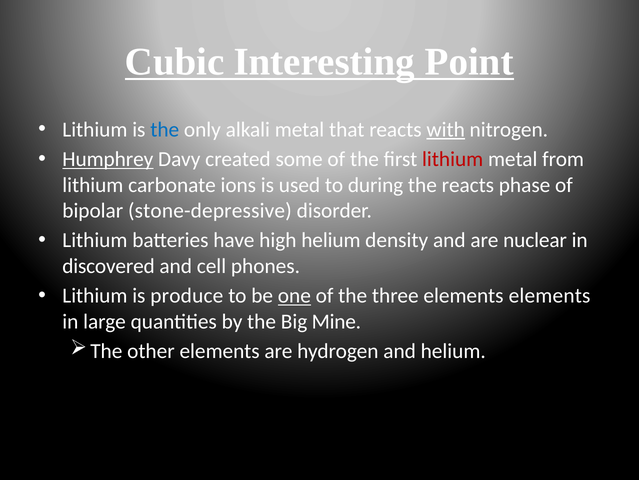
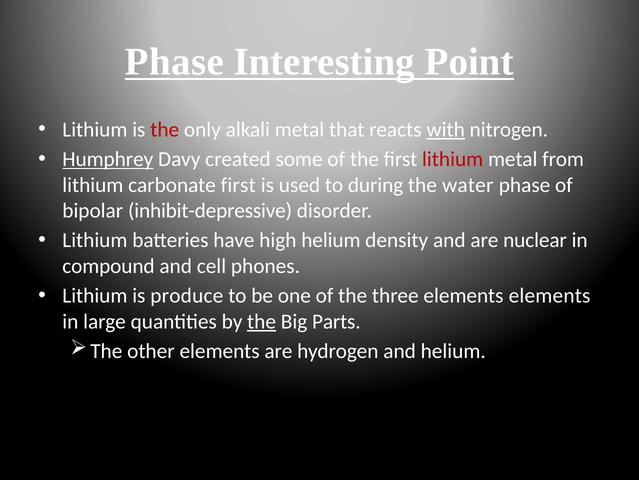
Cubic at (175, 62): Cubic -> Phase
the at (165, 129) colour: blue -> red
carbonate ions: ions -> first
the reacts: reacts -> water
stone-depressive: stone-depressive -> inhibit-depressive
discovered: discovered -> compound
one underline: present -> none
the at (262, 321) underline: none -> present
Mine: Mine -> Parts
